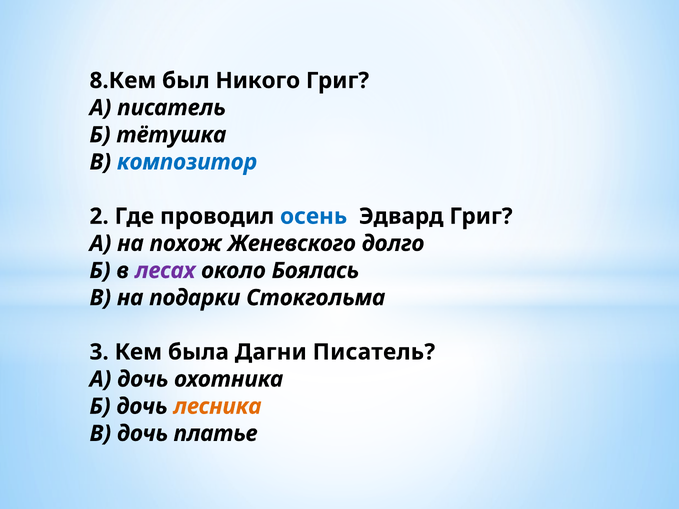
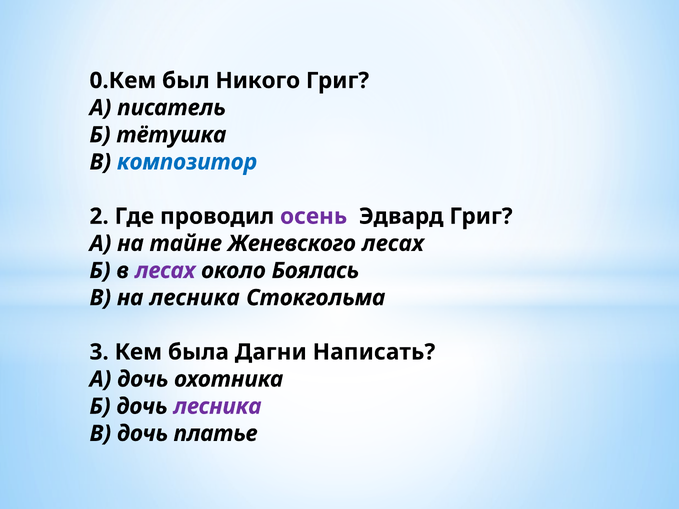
8.Кем: 8.Кем -> 0.Кем
осень colour: blue -> purple
похож: похож -> тайне
Женевского долго: долго -> лесах
на подарки: подарки -> лесника
Дагни Писатель: Писатель -> Написать
лесника at (217, 407) colour: orange -> purple
